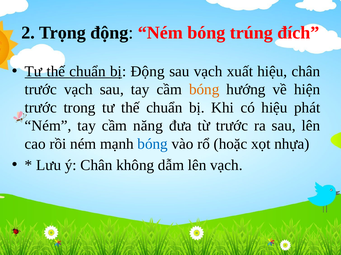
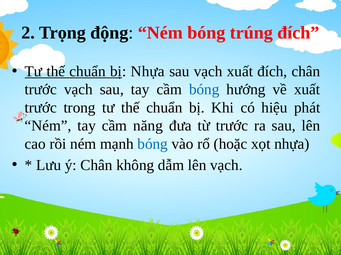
bị Động: Động -> Nhựa
xuất hiệu: hiệu -> đích
bóng at (204, 90) colour: orange -> blue
về hiện: hiện -> xuất
